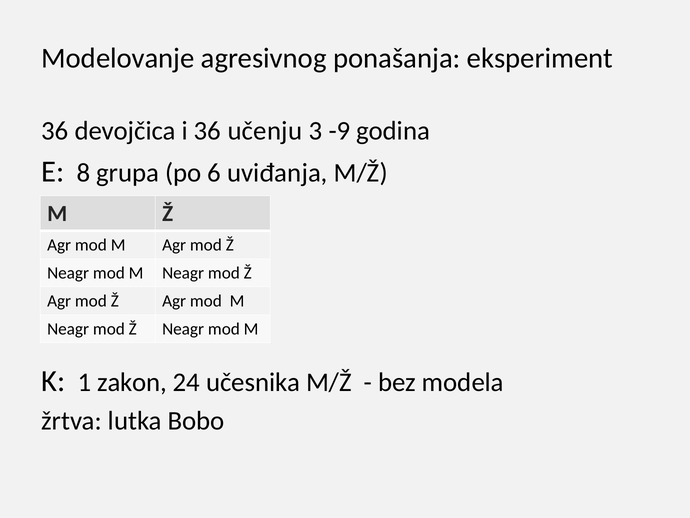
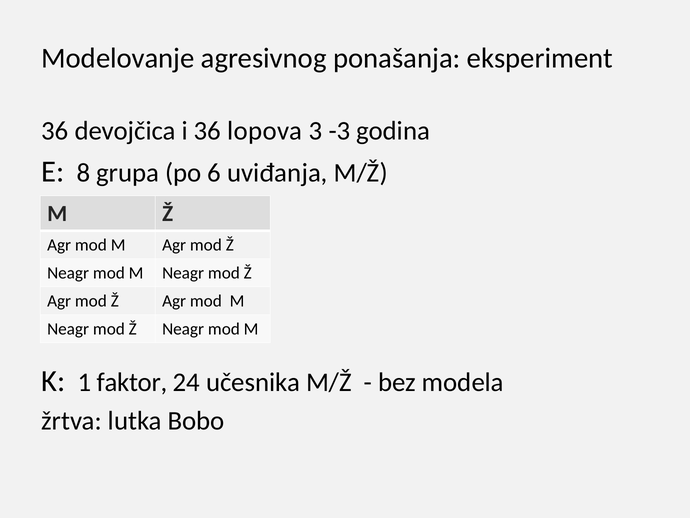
učenju: učenju -> lopova
-9: -9 -> -3
zakon: zakon -> faktor
